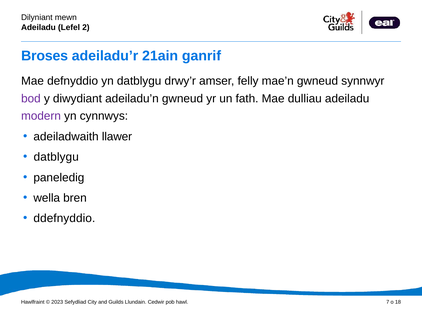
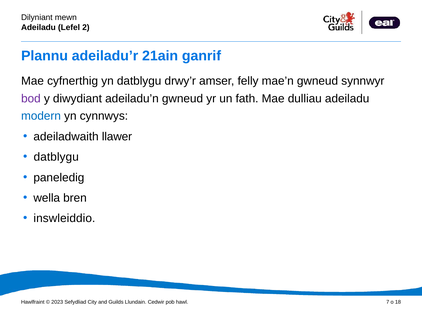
Broses: Broses -> Plannu
defnyddio: defnyddio -> cyfnerthig
modern colour: purple -> blue
ddefnyddio: ddefnyddio -> inswleiddio
